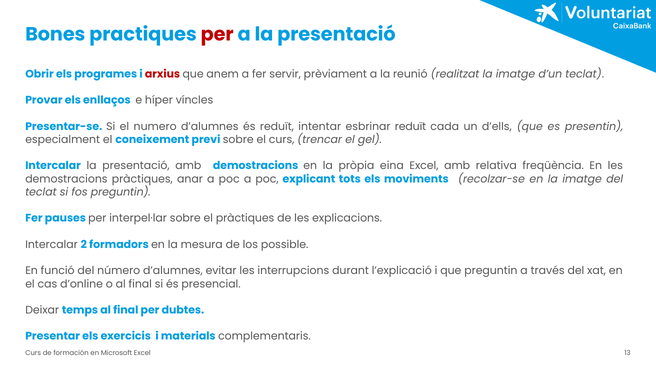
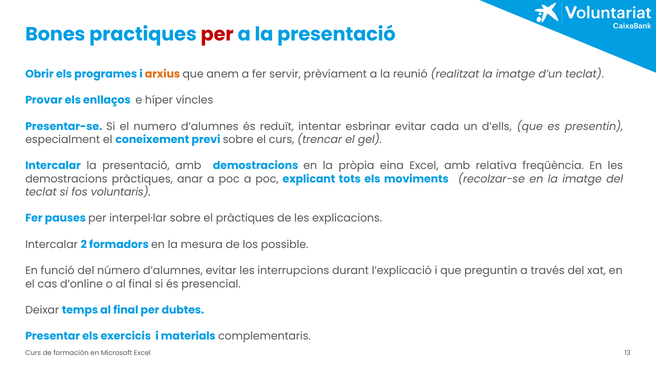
arxius colour: red -> orange
esbrinar reduït: reduït -> evitar
fos preguntin: preguntin -> voluntaris
